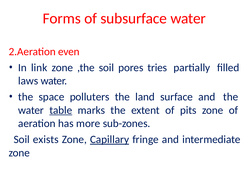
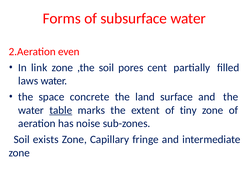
tries: tries -> cent
polluters: polluters -> concrete
pits: pits -> tiny
more: more -> noise
Capillary underline: present -> none
